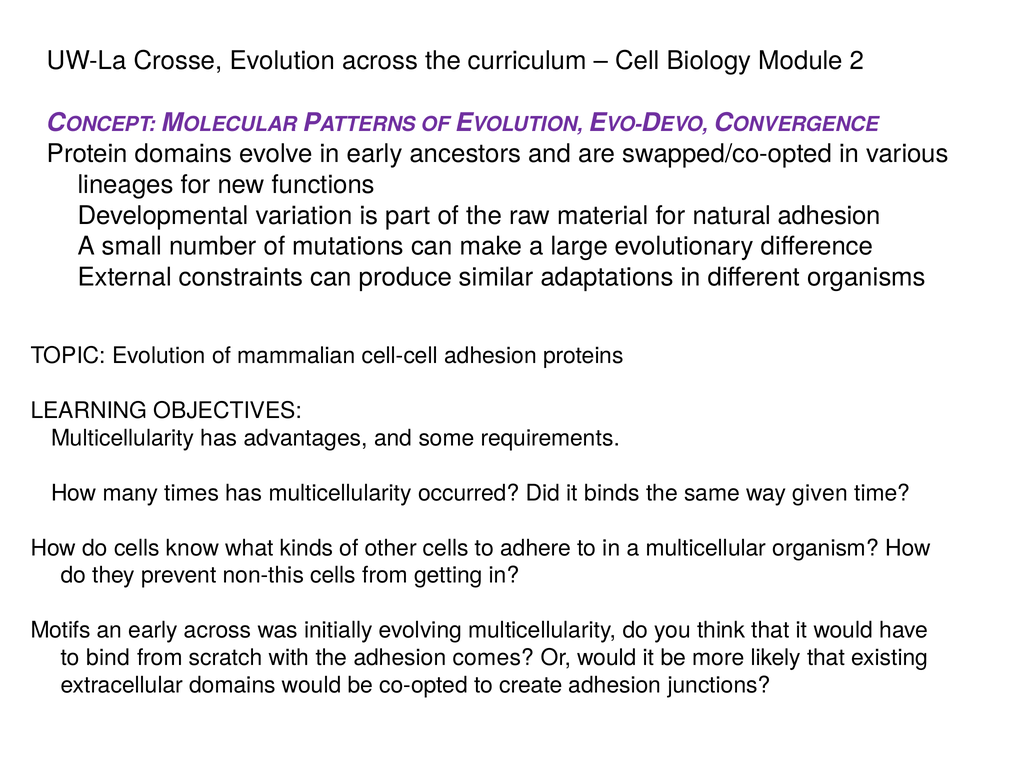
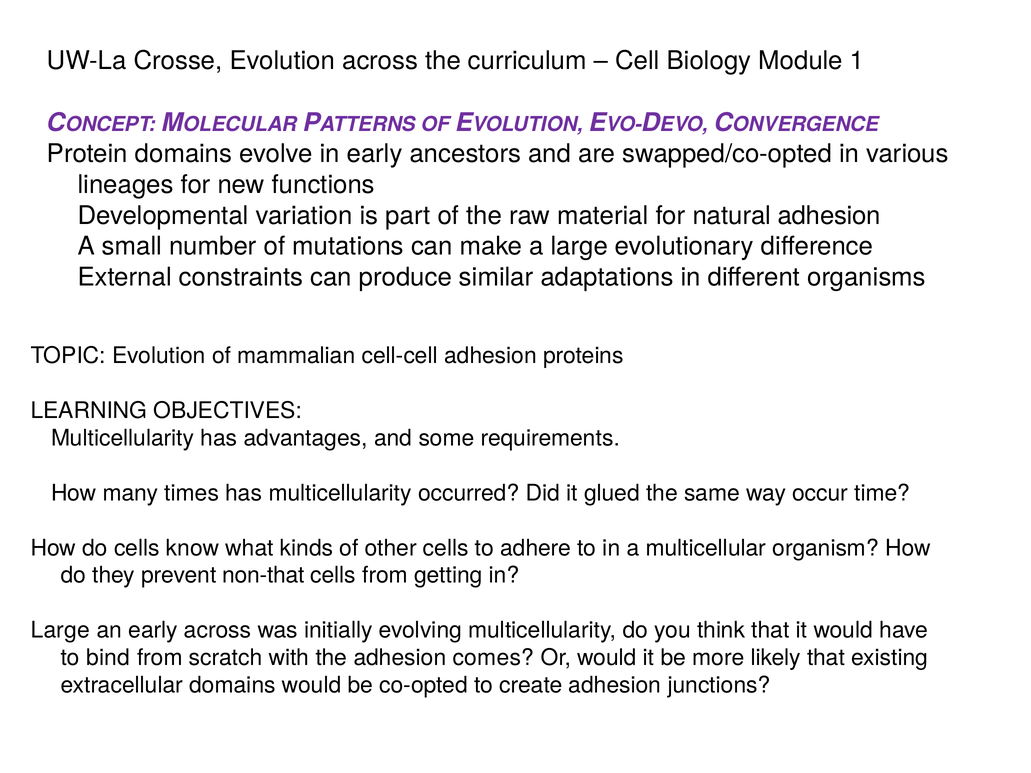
2: 2 -> 1
binds: binds -> glued
given: given -> occur
non-this: non-this -> non-that
Motifs at (61, 631): Motifs -> Large
